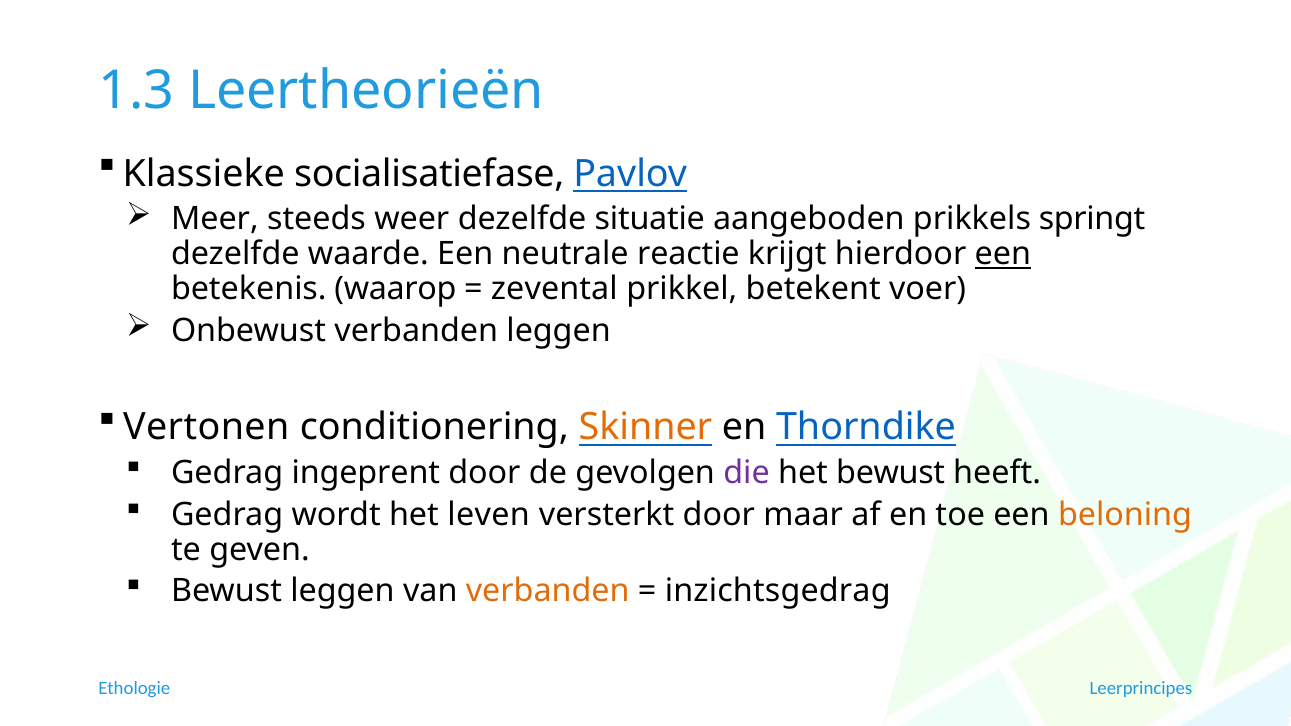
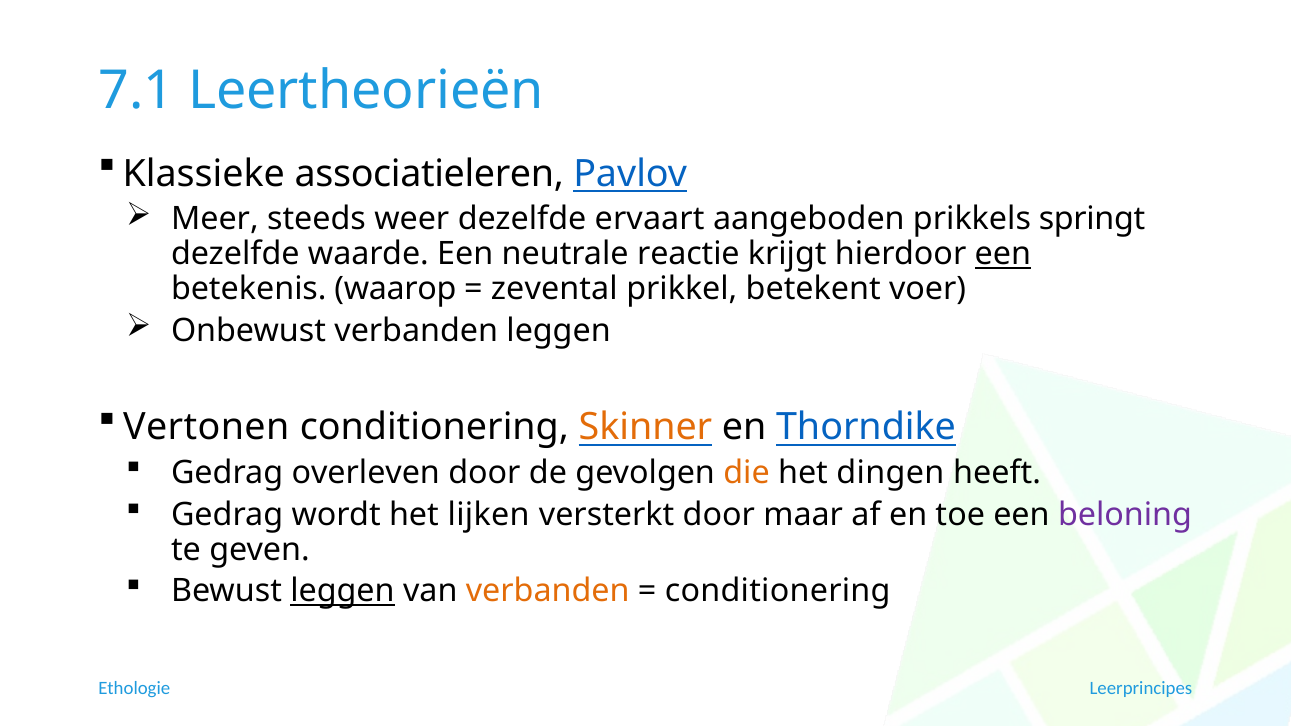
1.3: 1.3 -> 7.1
socialisatiefase: socialisatiefase -> associatieleren
situatie: situatie -> ervaart
ingeprent: ingeprent -> overleven
die colour: purple -> orange
het bewust: bewust -> dingen
leven: leven -> lijken
beloning colour: orange -> purple
leggen at (342, 591) underline: none -> present
inzichtsgedrag at (778, 591): inzichtsgedrag -> conditionering
